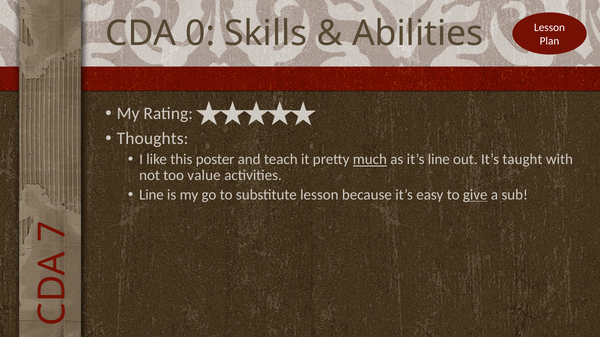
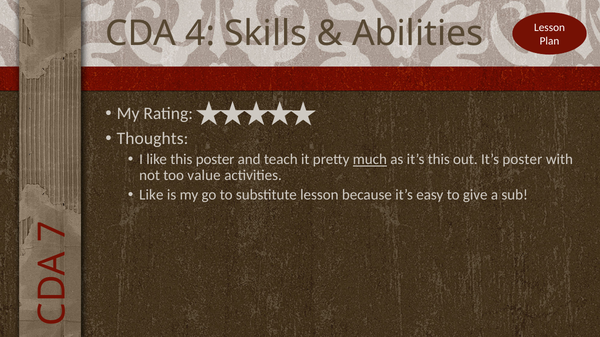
0: 0 -> 4
it’s line: line -> this
It’s taught: taught -> poster
Line at (151, 195): Line -> Like
give underline: present -> none
